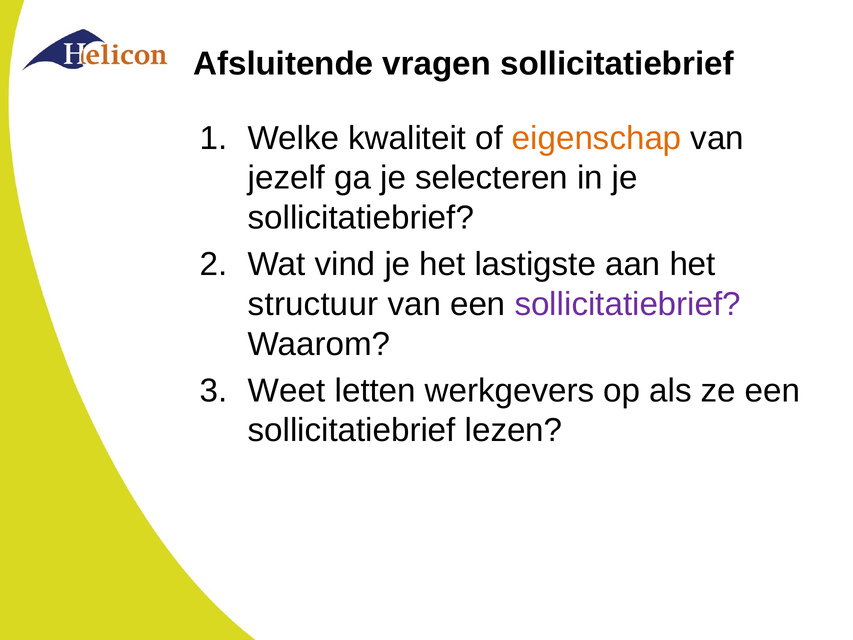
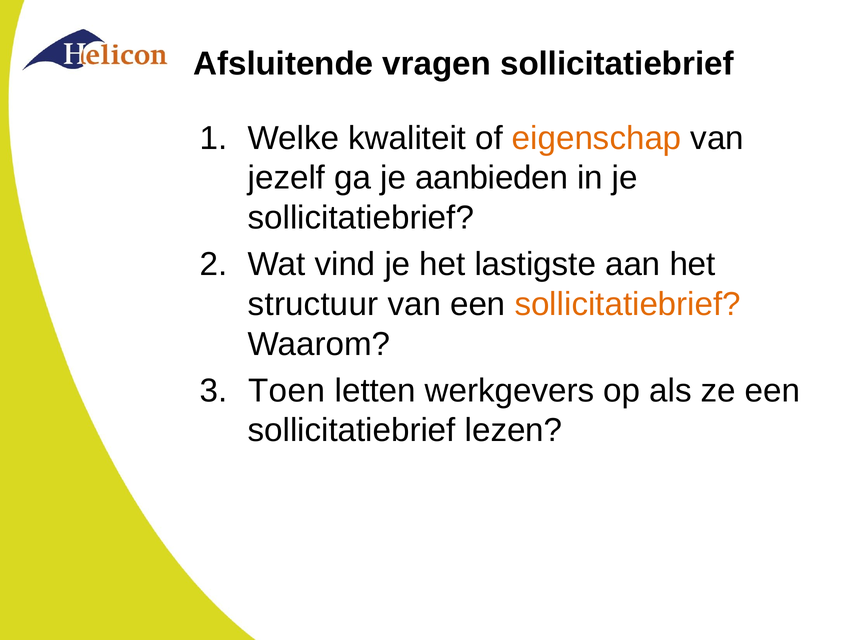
selecteren: selecteren -> aanbieden
sollicitatiebrief at (628, 304) colour: purple -> orange
Weet: Weet -> Toen
